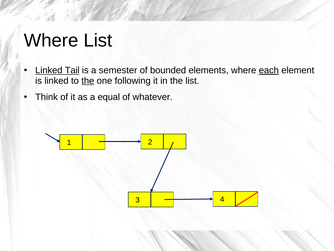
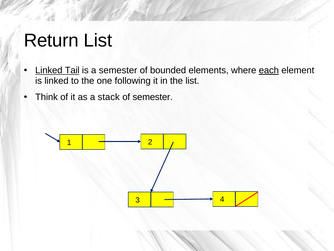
Where at (51, 40): Where -> Return
the at (88, 81) underline: present -> none
equal: equal -> stack
of whatever: whatever -> semester
